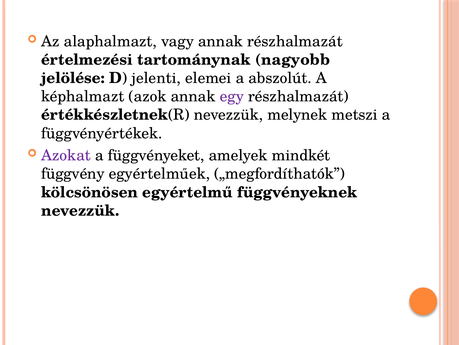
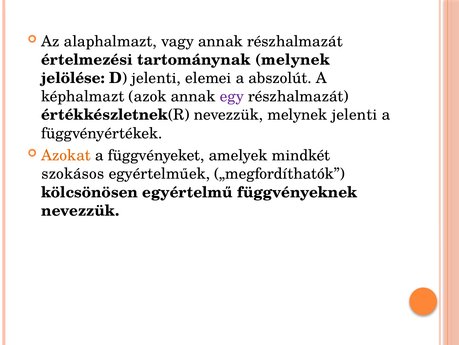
tartománynak nagyobb: nagyobb -> melynek
melynek metszi: metszi -> jelenti
Azokat colour: purple -> orange
függvény: függvény -> szokásos
